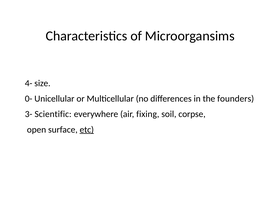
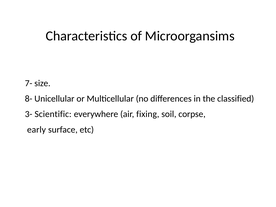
4-: 4- -> 7-
0-: 0- -> 8-
founders: founders -> classified
open: open -> early
etc underline: present -> none
